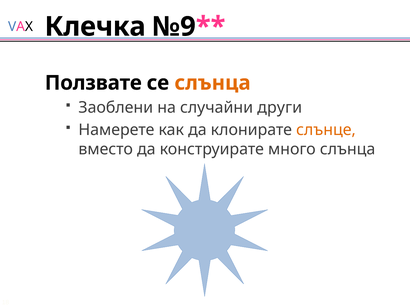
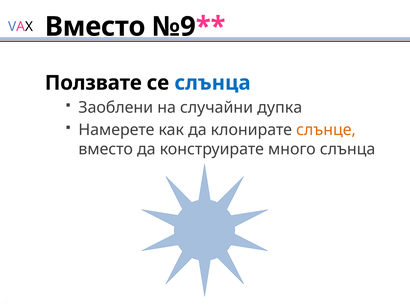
Клечка at (95, 27): Клечка -> Вместо
слънца at (213, 83) colour: orange -> blue
други: други -> дупка
